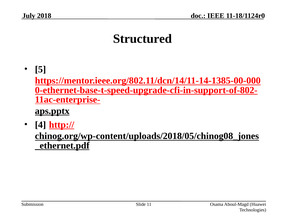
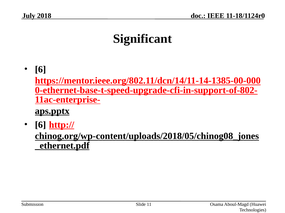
Structured: Structured -> Significant
5 at (40, 70): 5 -> 6
4 at (40, 125): 4 -> 6
